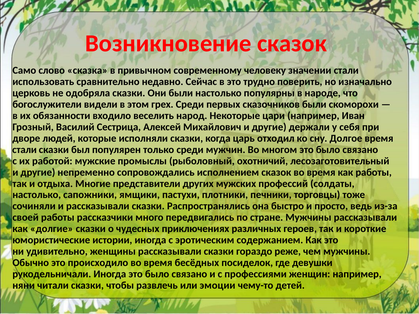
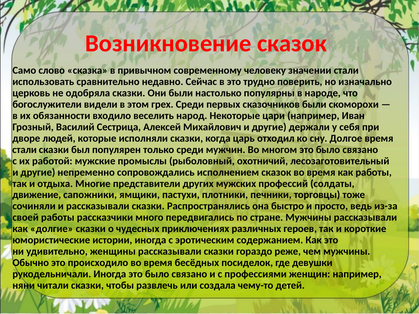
настолько at (37, 195): настолько -> движение
эмоции: эмоции -> создала
